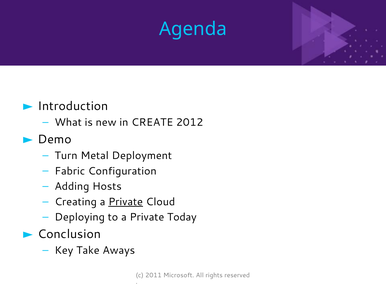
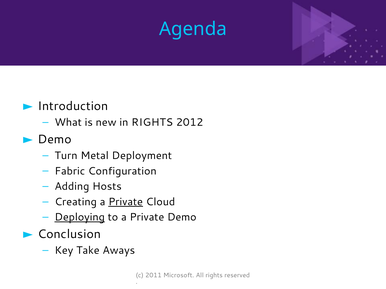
in CREATE: CREATE -> RIGHTS
Deploying underline: none -> present
Private Today: Today -> Demo
